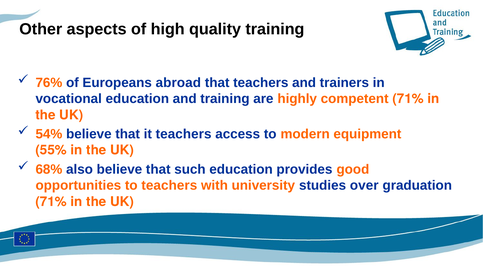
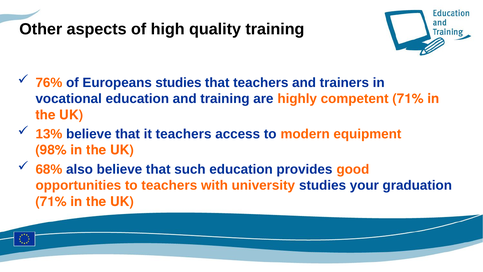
Europeans abroad: abroad -> studies
54%: 54% -> 13%
55%: 55% -> 98%
over: over -> your
